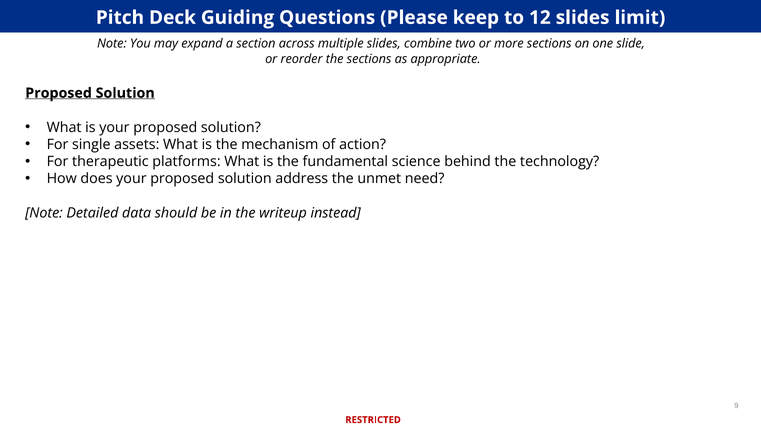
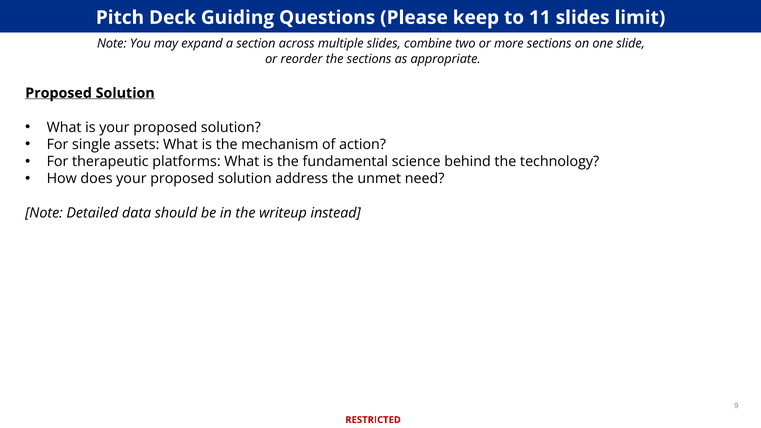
12: 12 -> 11
